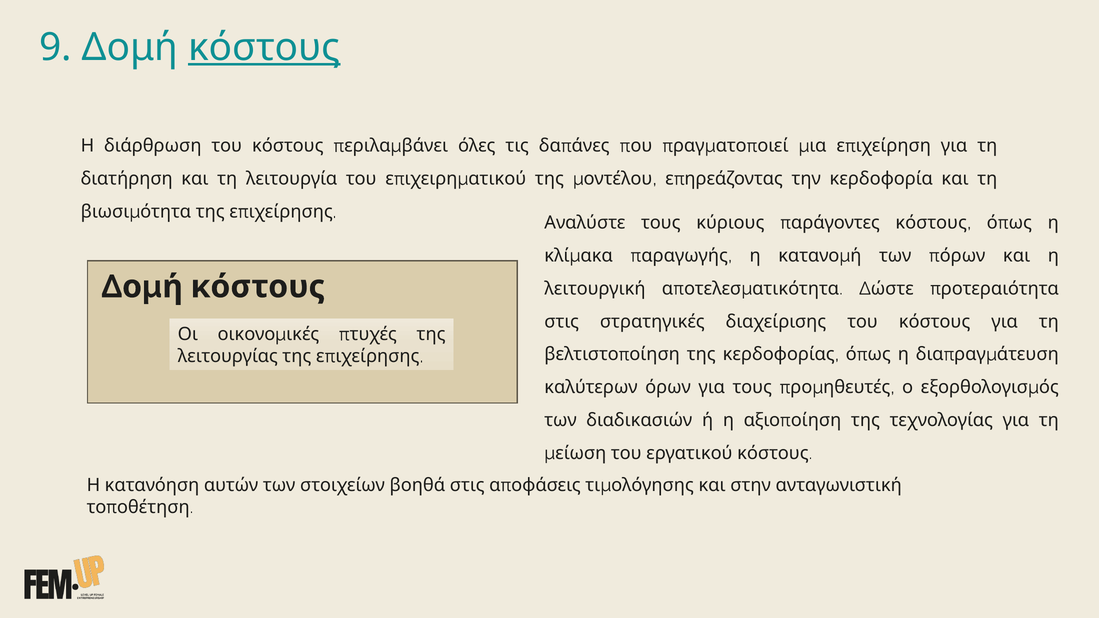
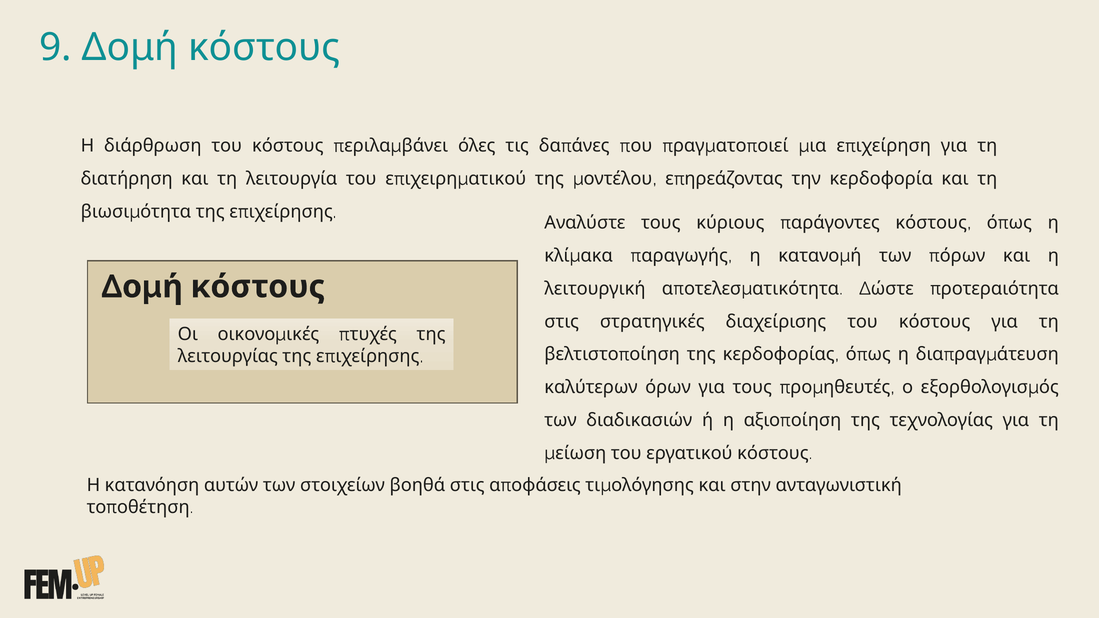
κόστους at (264, 48) underline: present -> none
